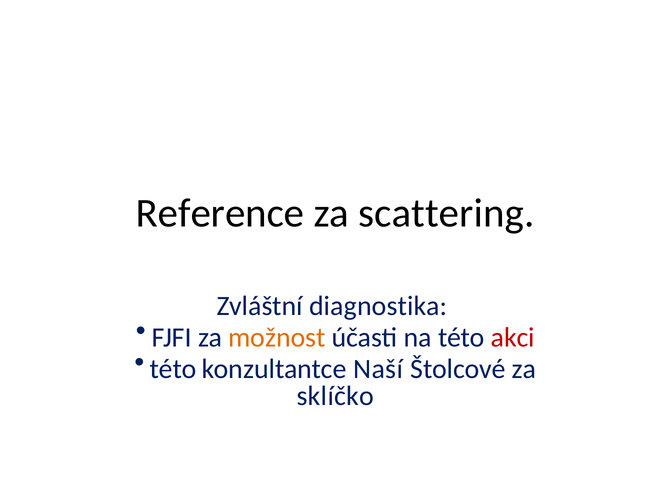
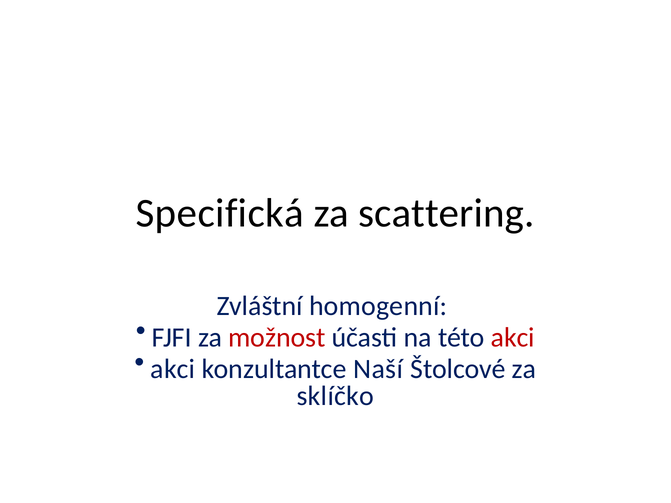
Reference: Reference -> Specifická
diagnostika: diagnostika -> homogenní
možnost colour: orange -> red
této at (173, 369): této -> akci
